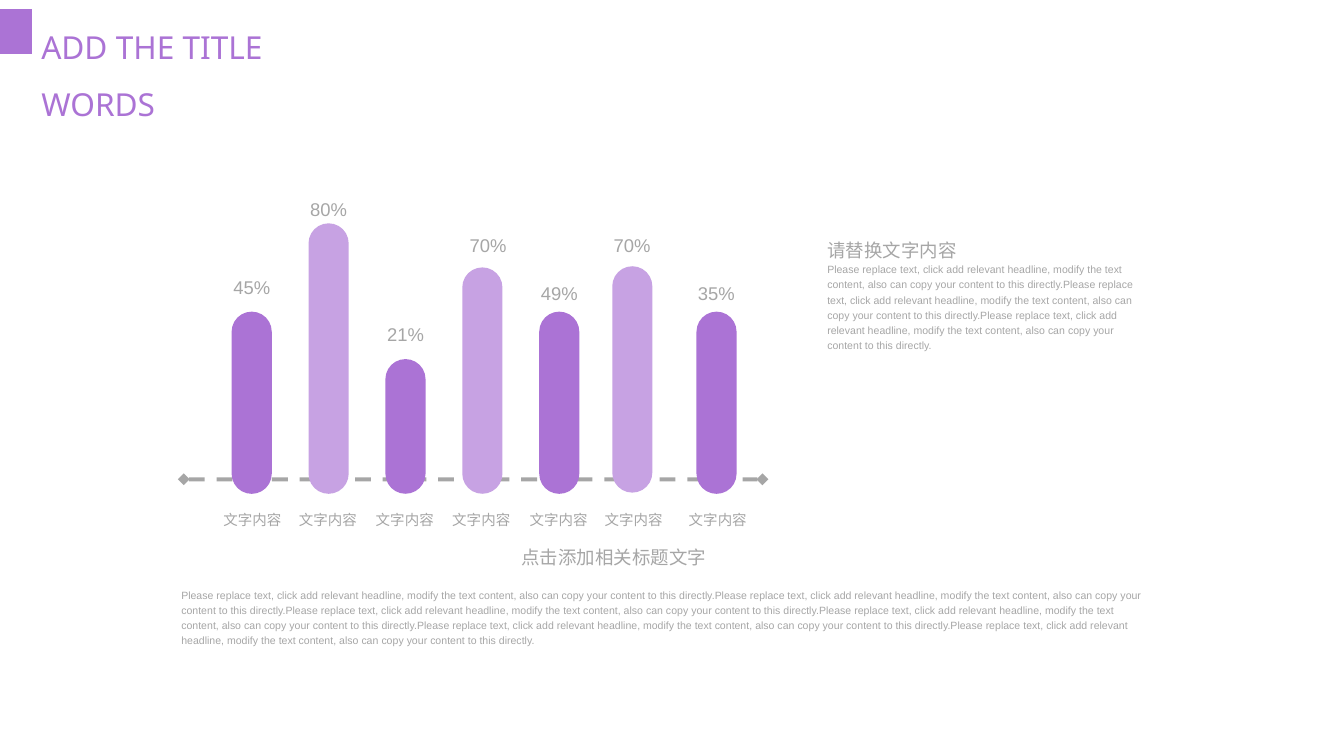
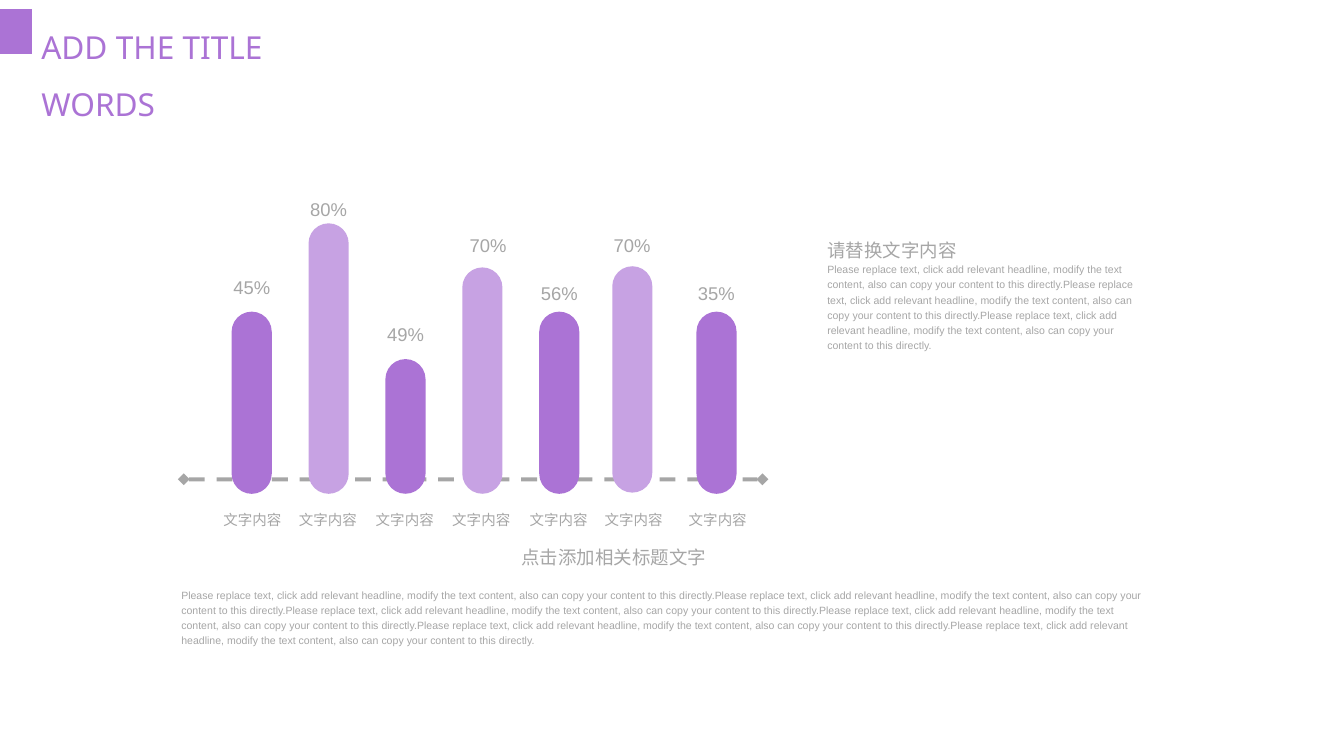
49%: 49% -> 56%
21%: 21% -> 49%
